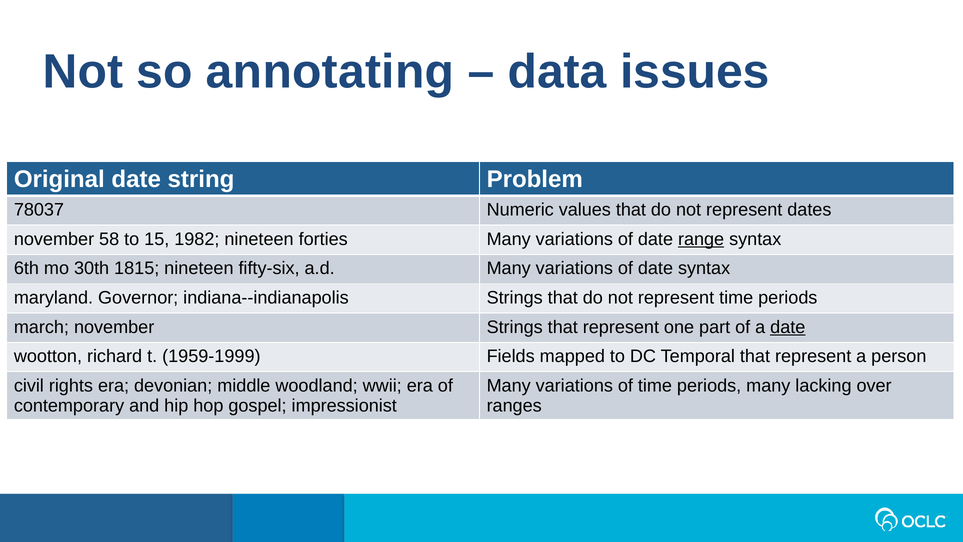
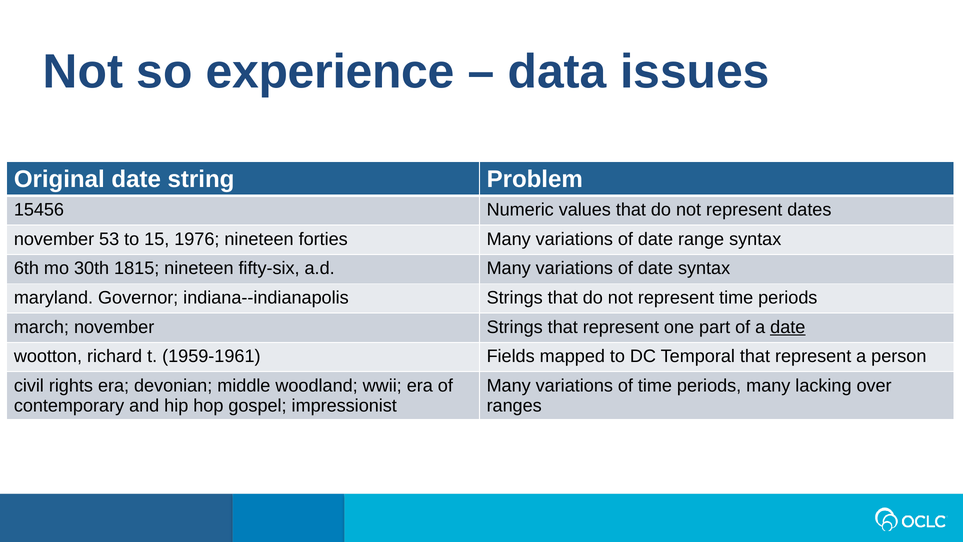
annotating: annotating -> experience
78037: 78037 -> 15456
58: 58 -> 53
1982: 1982 -> 1976
range underline: present -> none
1959-1999: 1959-1999 -> 1959-1961
